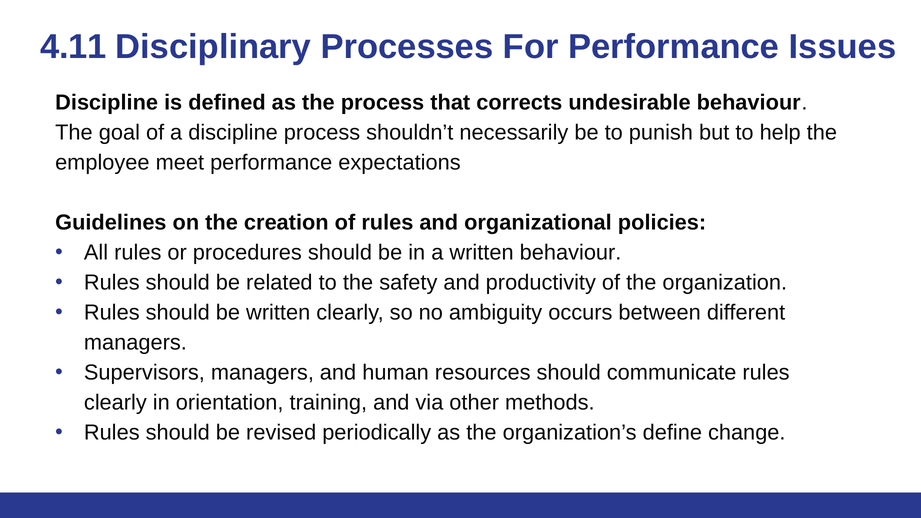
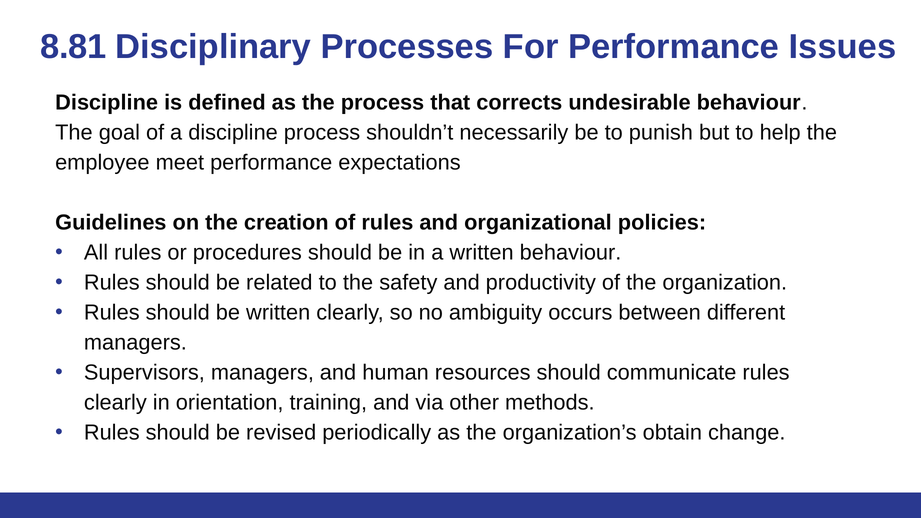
4.11: 4.11 -> 8.81
define: define -> obtain
